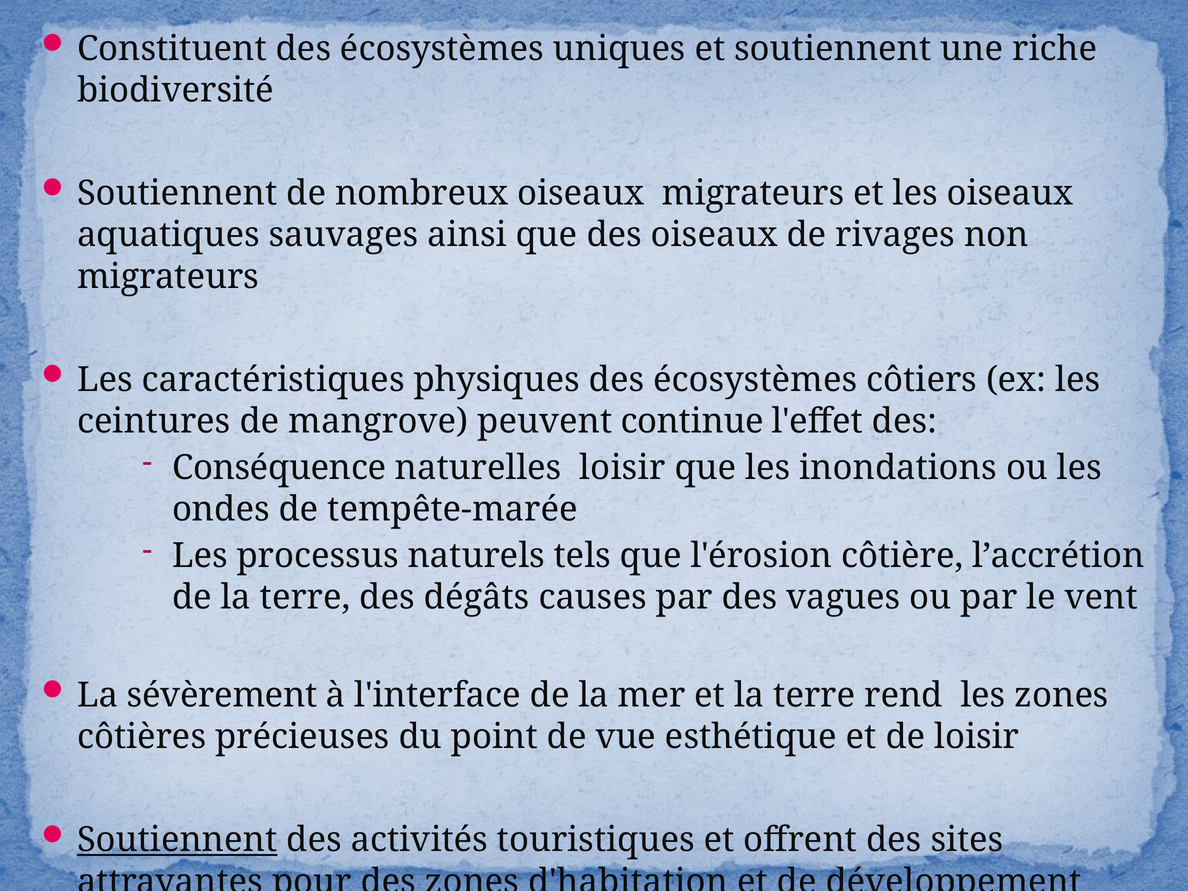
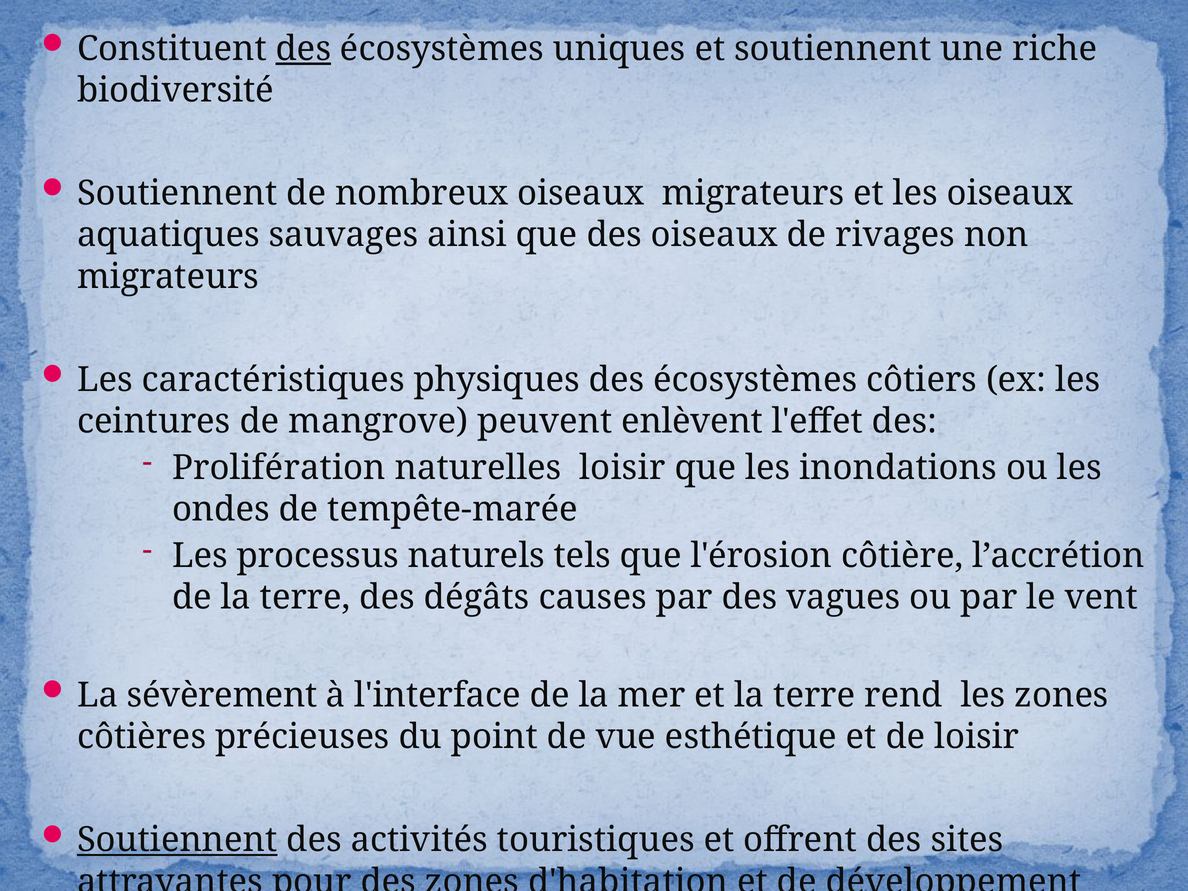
des at (303, 49) underline: none -> present
continue: continue -> enlèvent
Conséquence: Conséquence -> Prolifération
